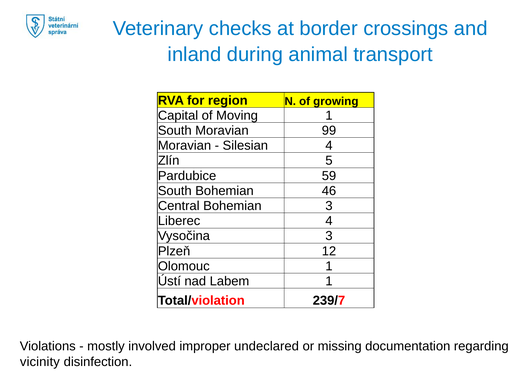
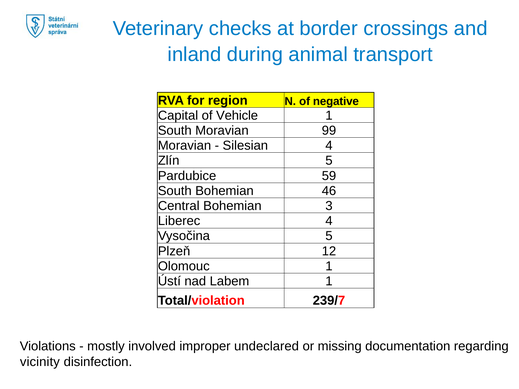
growing: growing -> negative
Moving: Moving -> Vehicle
Vysočina 3: 3 -> 5
